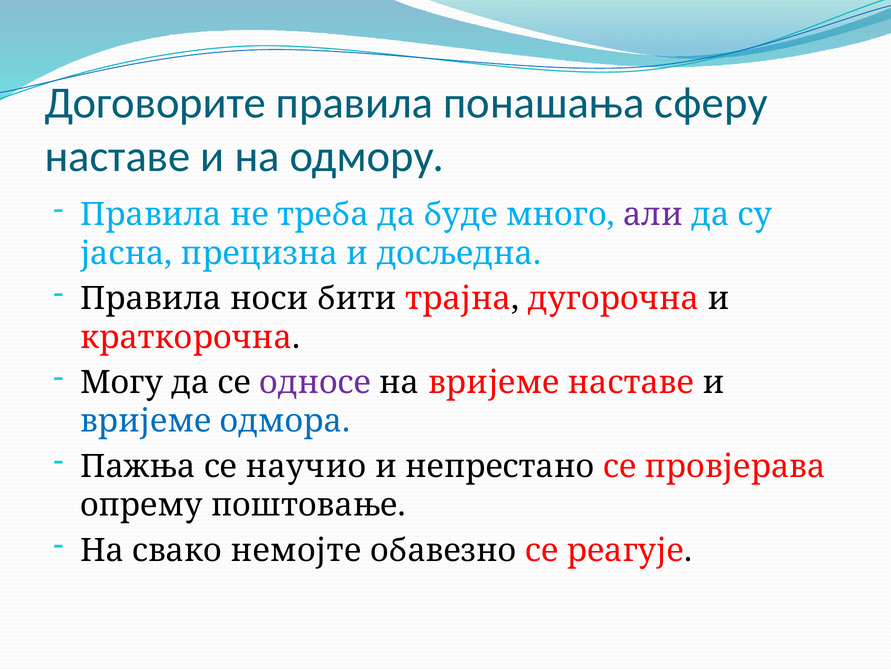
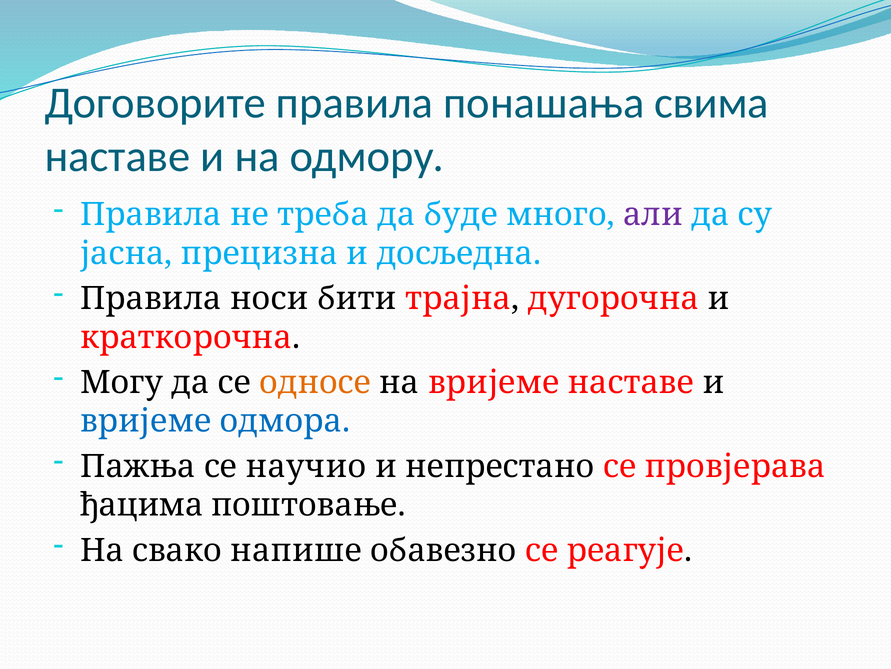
сферу: сферу -> свима
односе colour: purple -> orange
опрему: опрему -> ђацима
немојте: немојте -> напише
